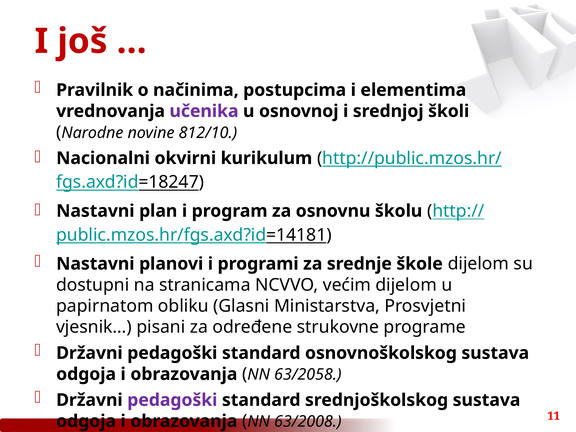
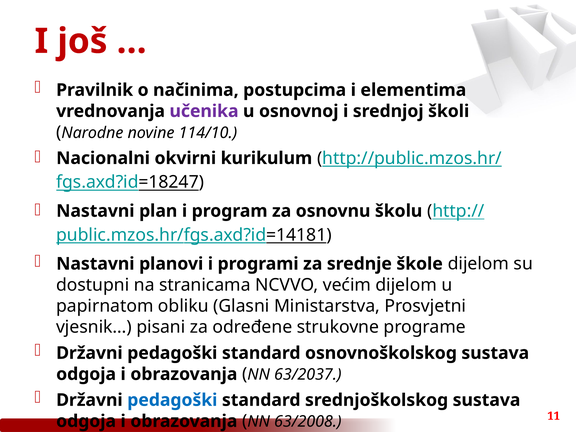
812/10: 812/10 -> 114/10
63/2058: 63/2058 -> 63/2037
pedagoški at (172, 400) colour: purple -> blue
